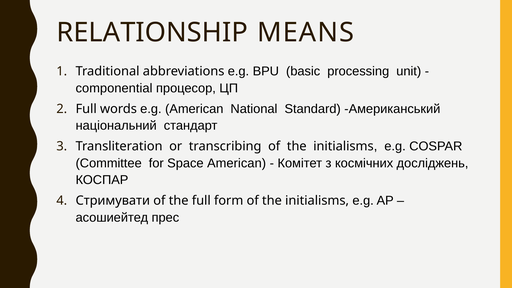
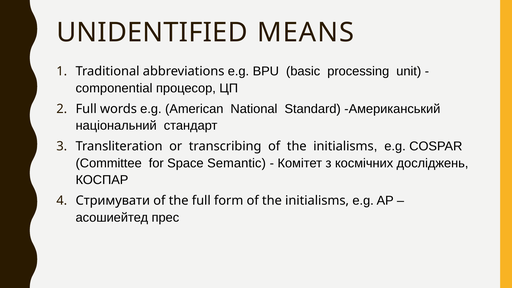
RELATIONSHIP: RELATIONSHIP -> UNIDENTIFIED
Space American: American -> Semantic
